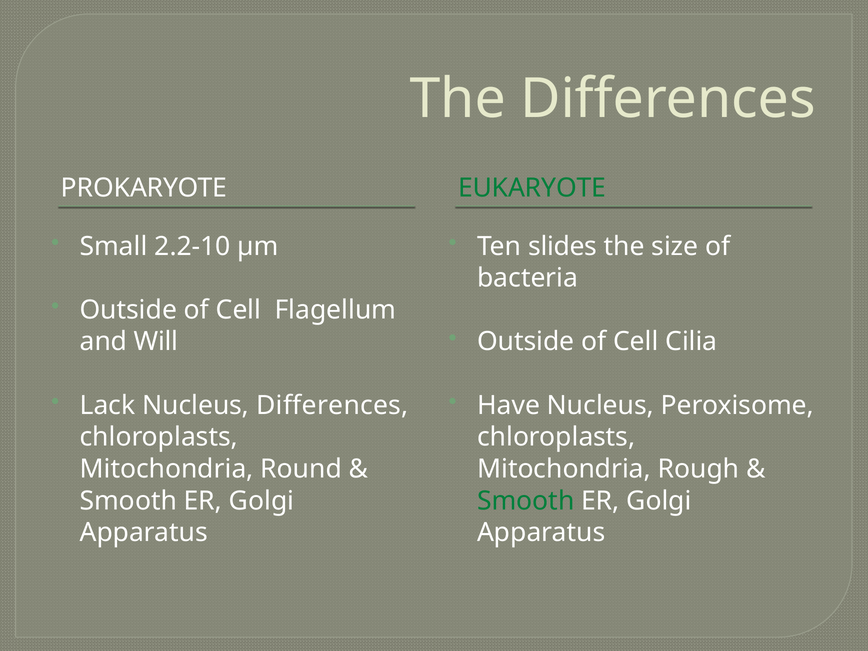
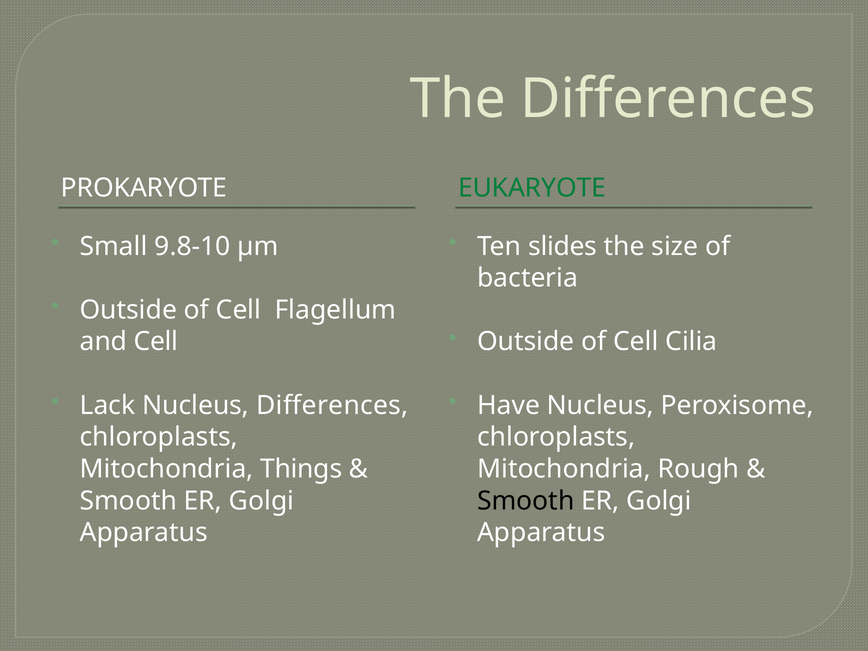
2.2-10: 2.2-10 -> 9.8-10
and Will: Will -> Cell
Round: Round -> Things
Smooth at (526, 501) colour: green -> black
